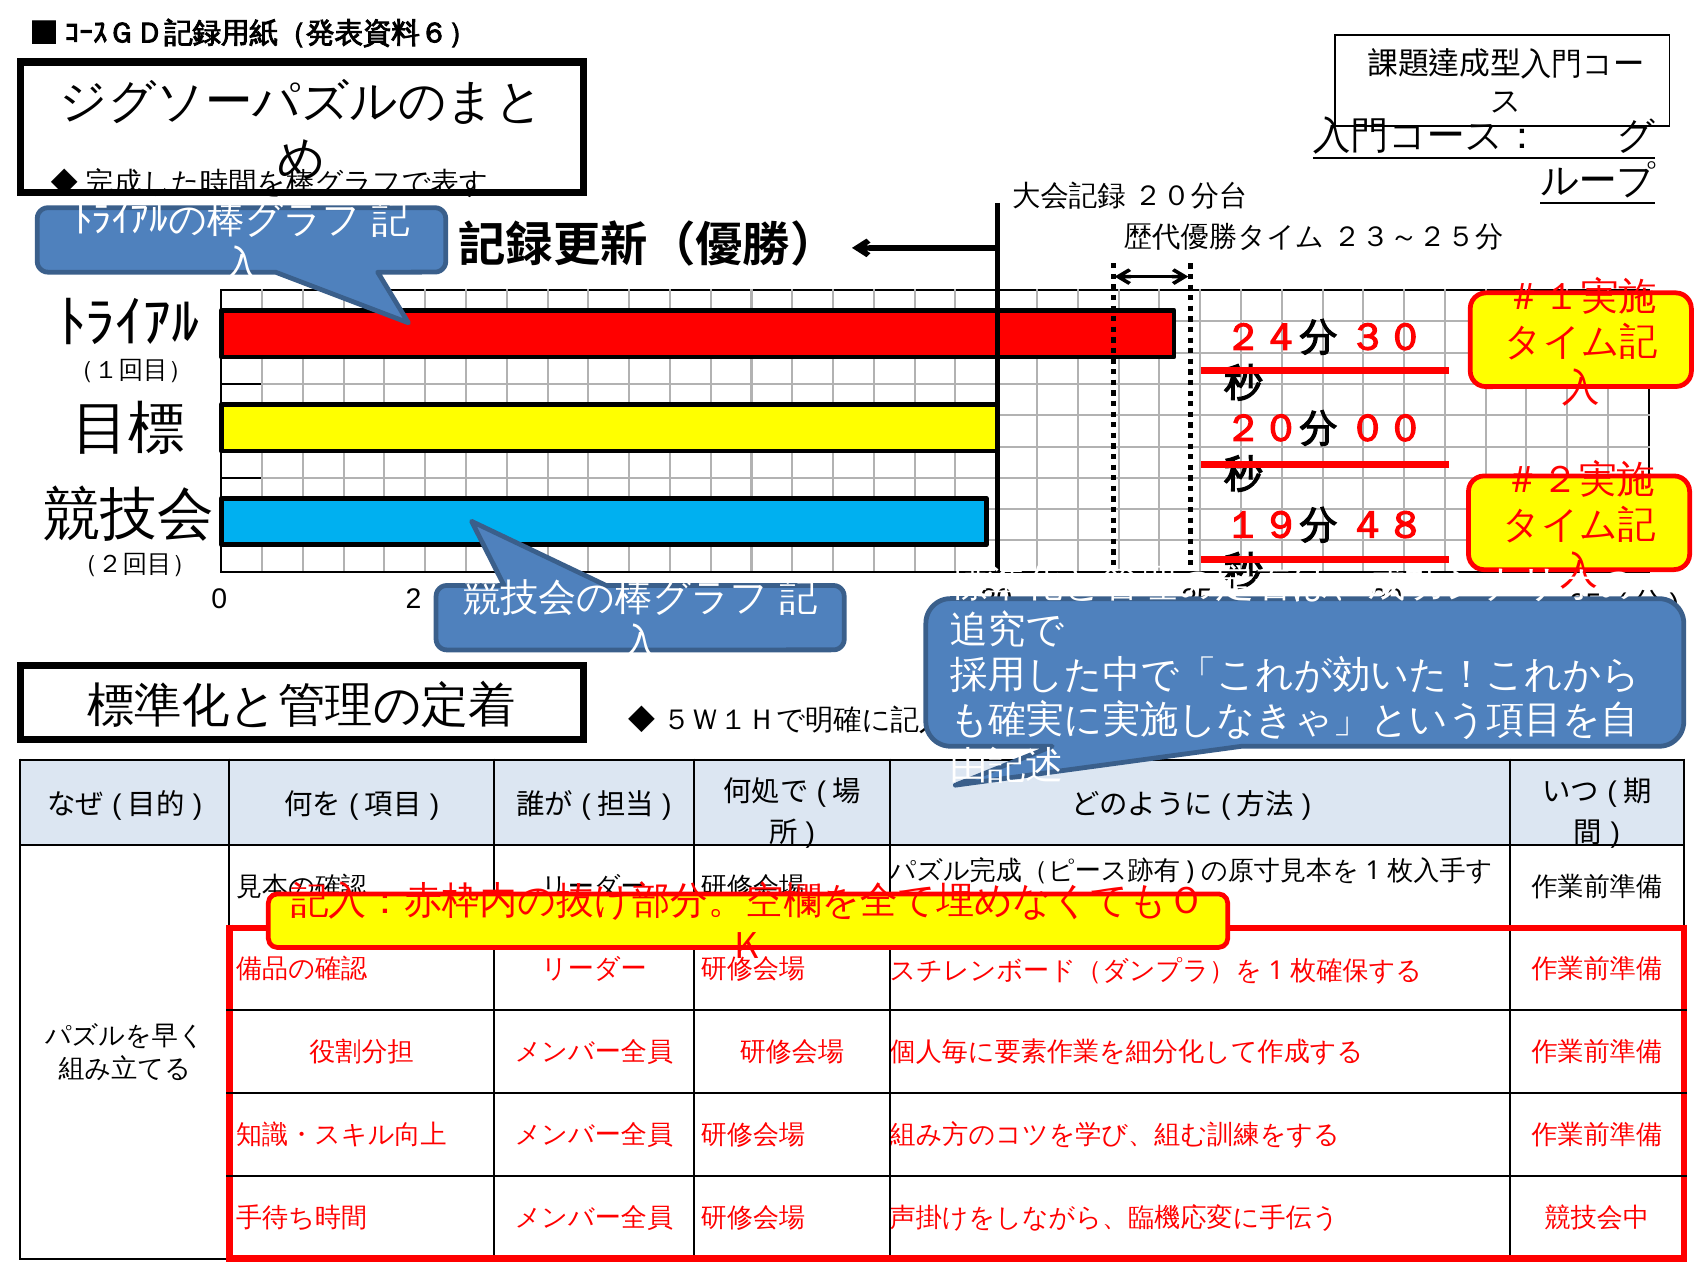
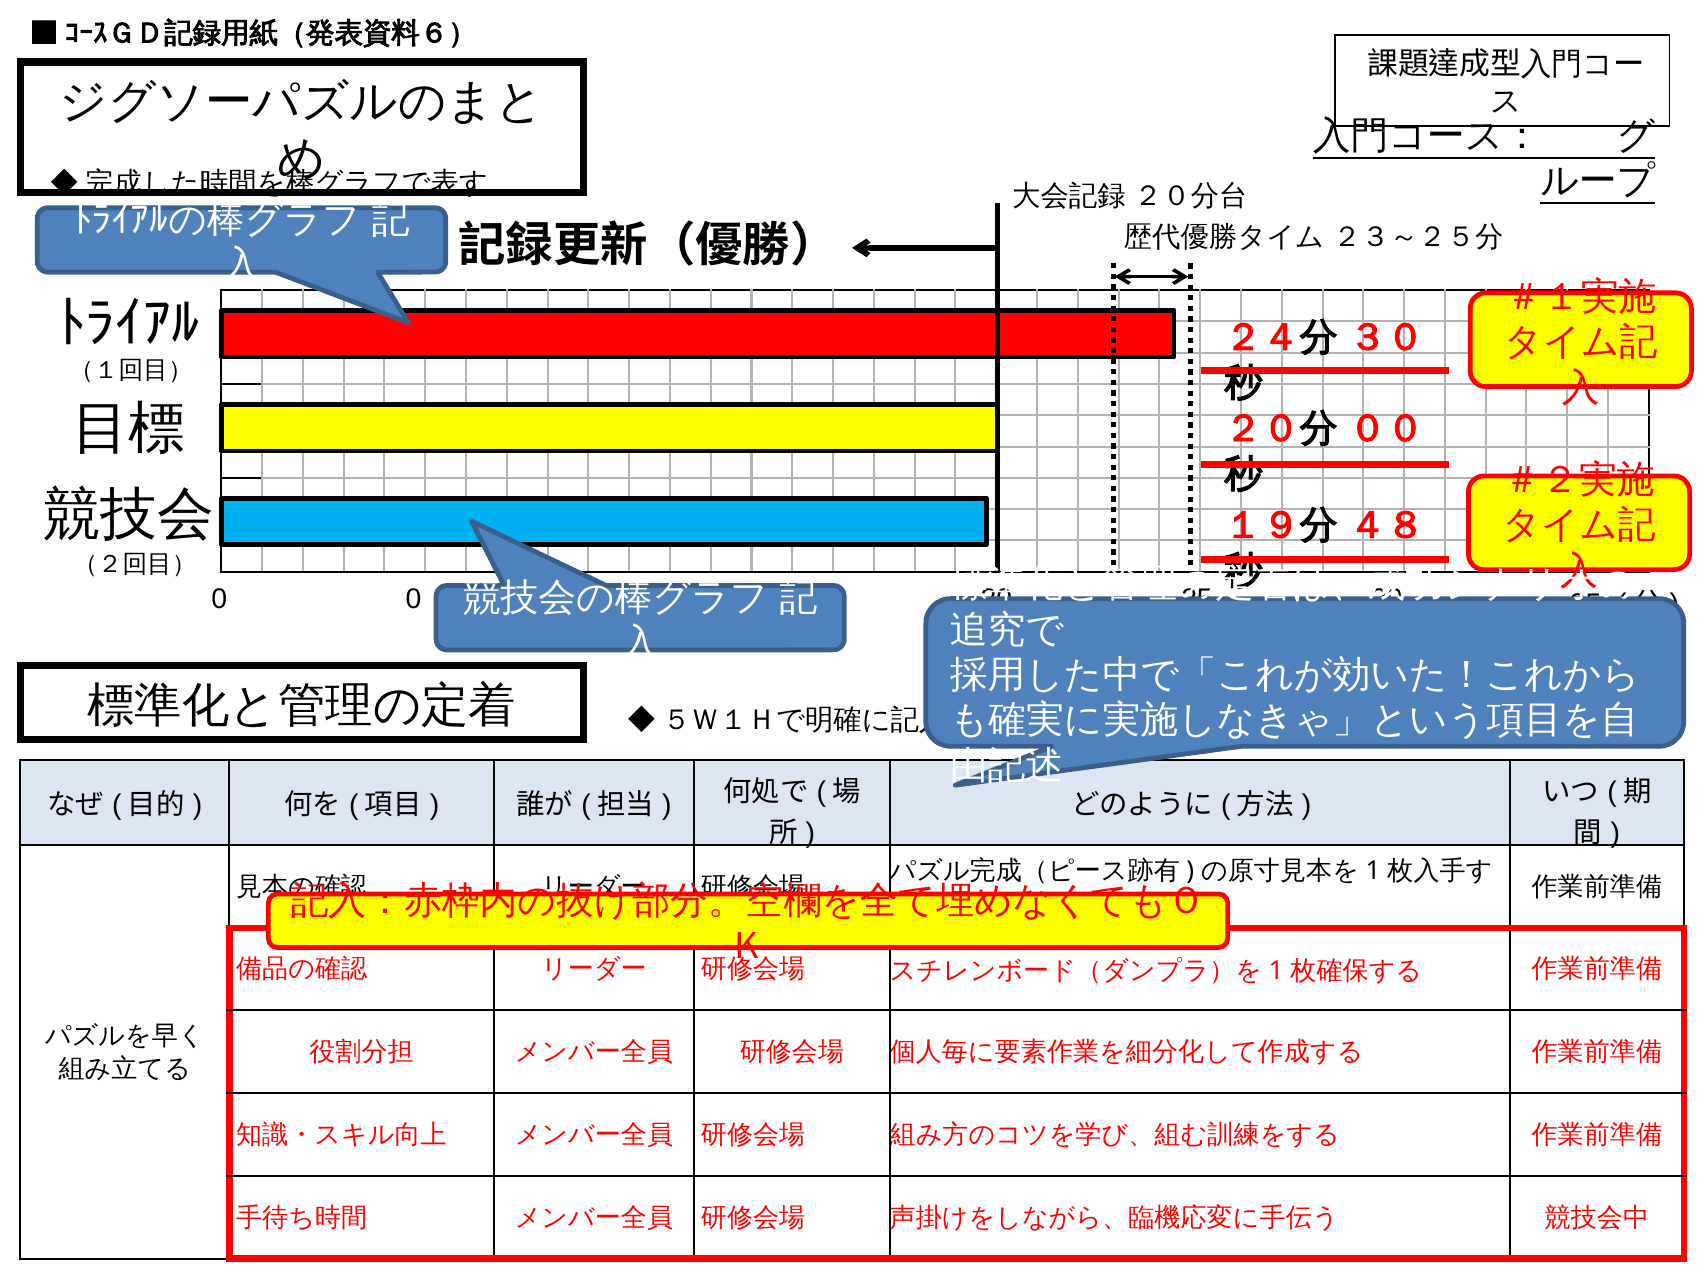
0 2: 2 -> 0
